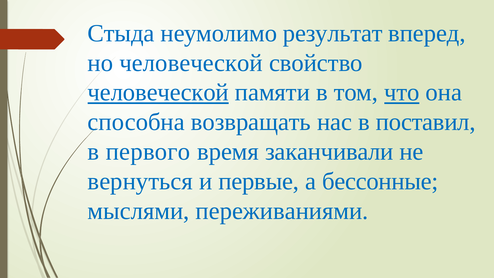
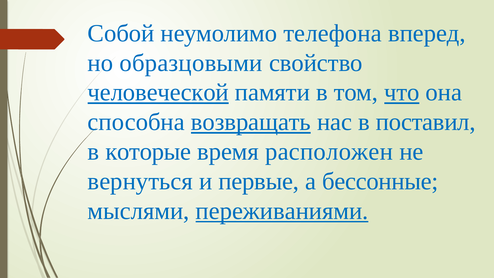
Стыда: Стыда -> Собой
результат: результат -> телефона
но человеческой: человеческой -> образцовыми
возвращать underline: none -> present
первого: первого -> которые
заканчивали: заканчивали -> расположен
переживаниями underline: none -> present
